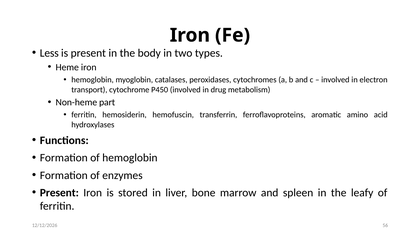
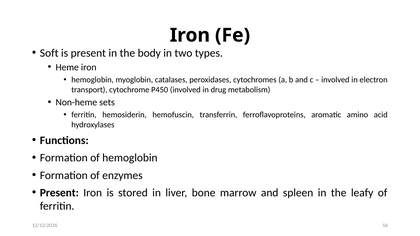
Less: Less -> Soft
part: part -> sets
